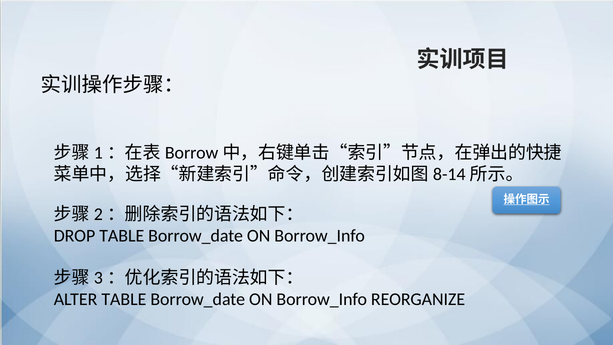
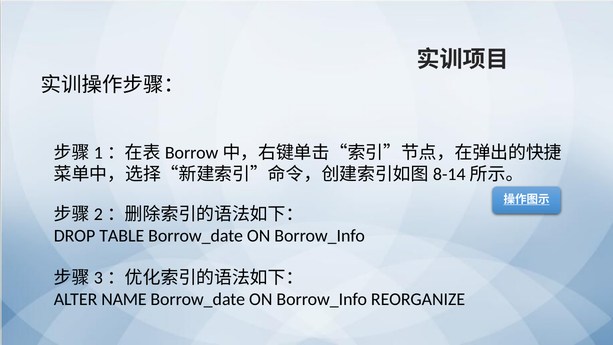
ALTER TABLE: TABLE -> NAME
